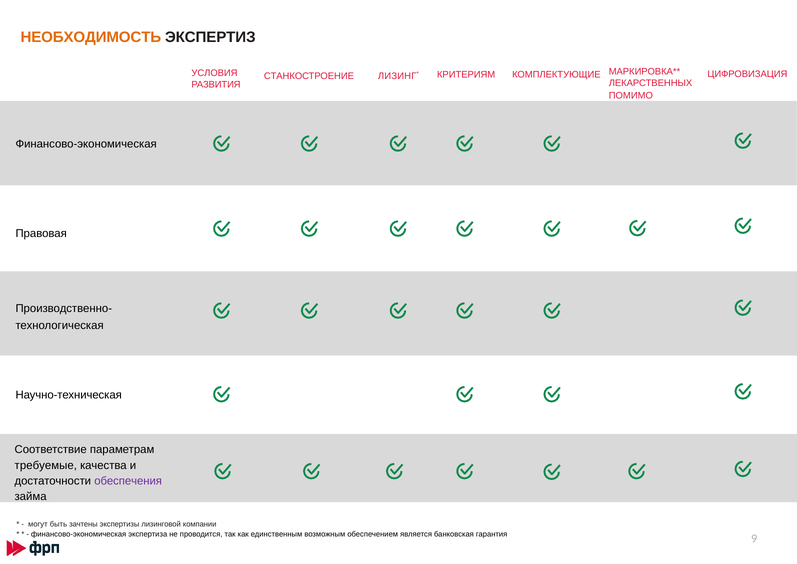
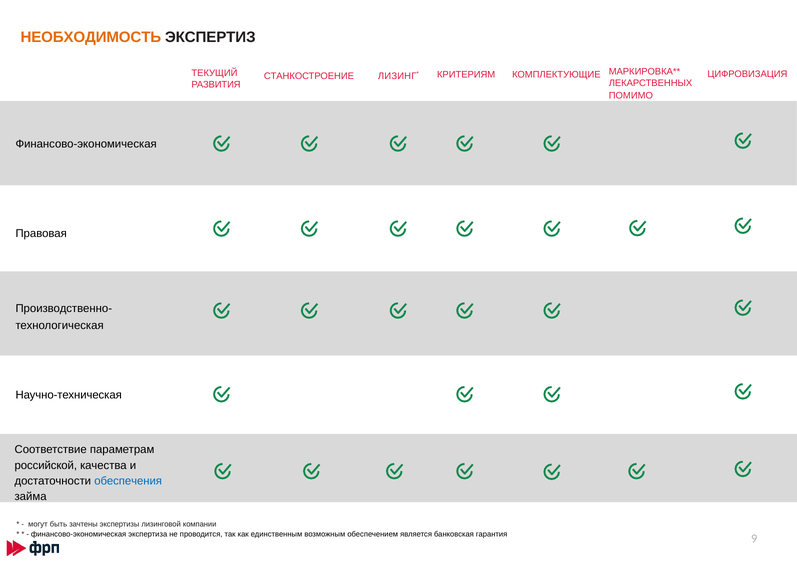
УСЛОВИЯ: УСЛОВИЯ -> ТЕКУЩИЙ
требуемые: требуемые -> российской
обеспечения colour: purple -> blue
